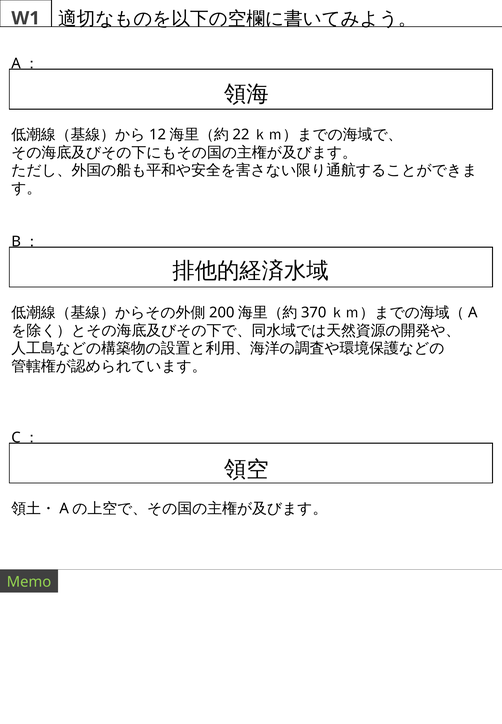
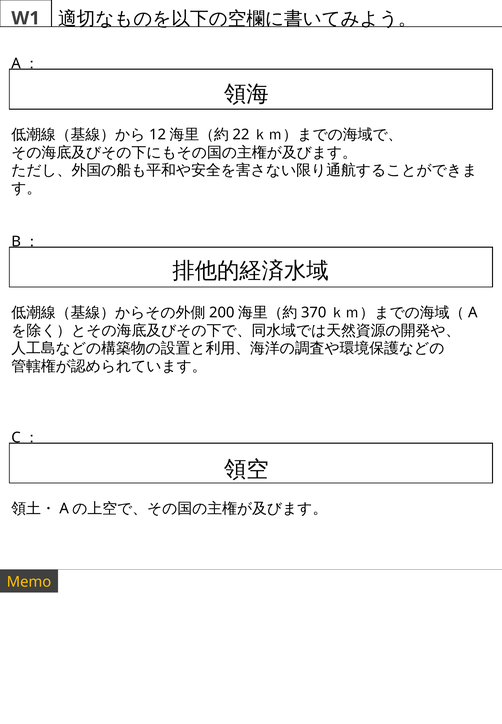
Memo colour: light green -> yellow
